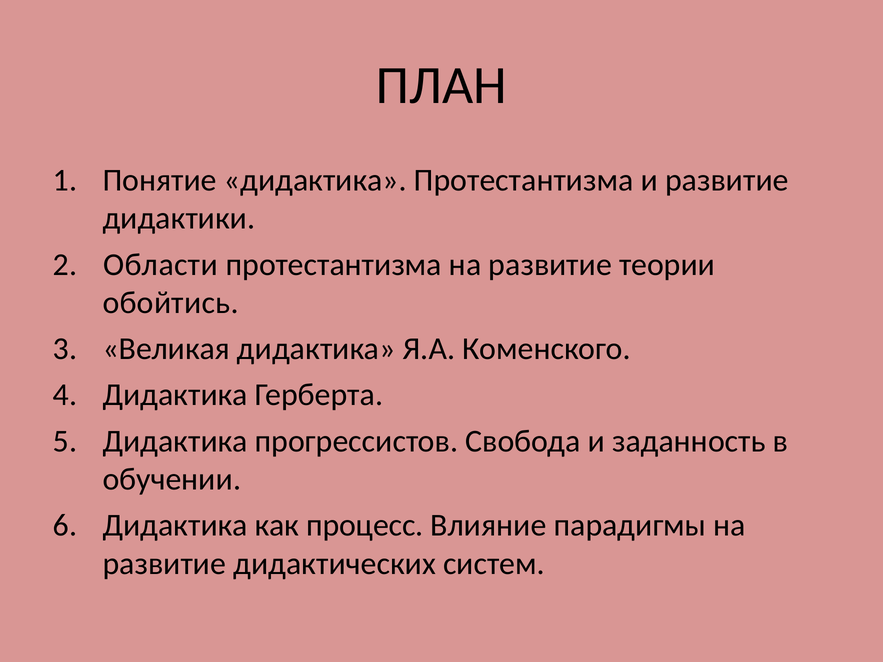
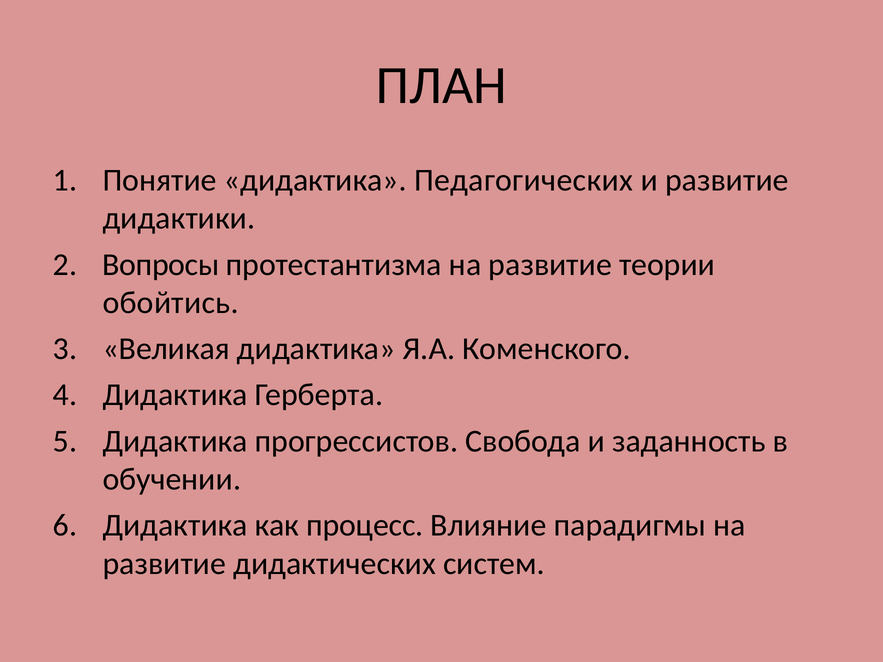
дидактика Протестантизма: Протестантизма -> Педагогических
Области: Области -> Вопросы
